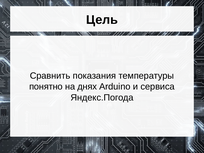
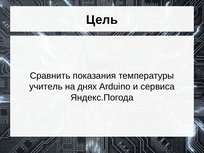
понятно: понятно -> учитель
